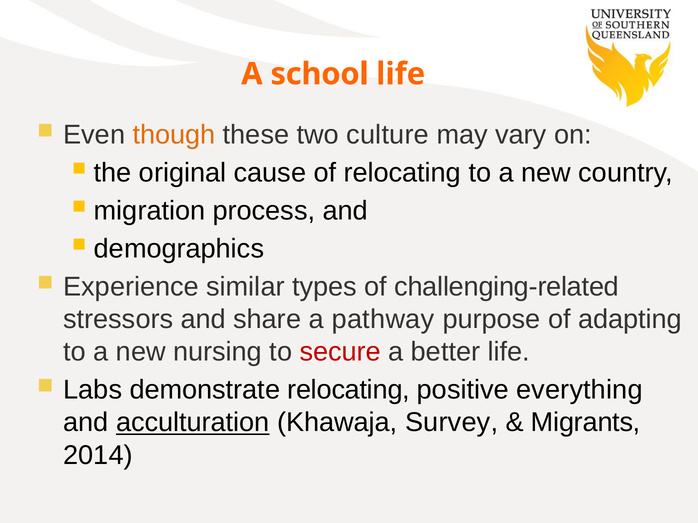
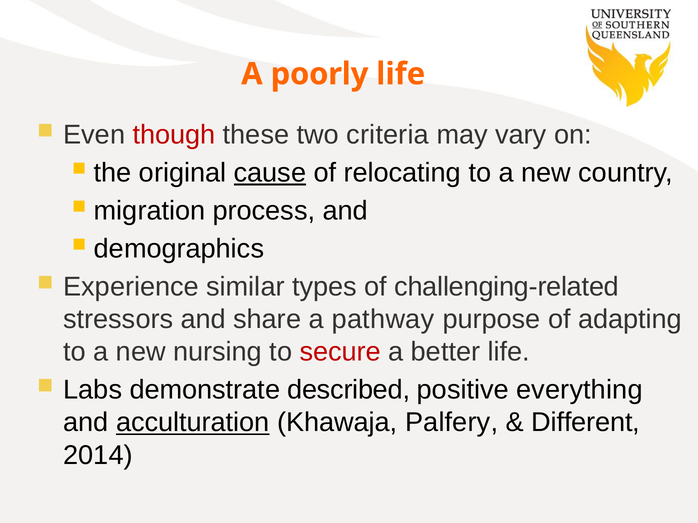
school: school -> poorly
though colour: orange -> red
culture: culture -> criteria
cause underline: none -> present
demonstrate relocating: relocating -> described
Survey: Survey -> Palfery
Migrants: Migrants -> Different
